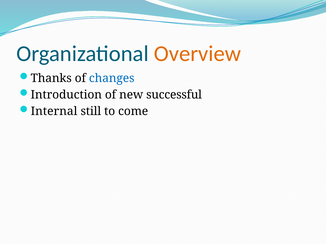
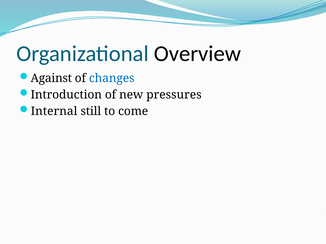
Overview colour: orange -> black
Thanks: Thanks -> Against
successful: successful -> pressures
